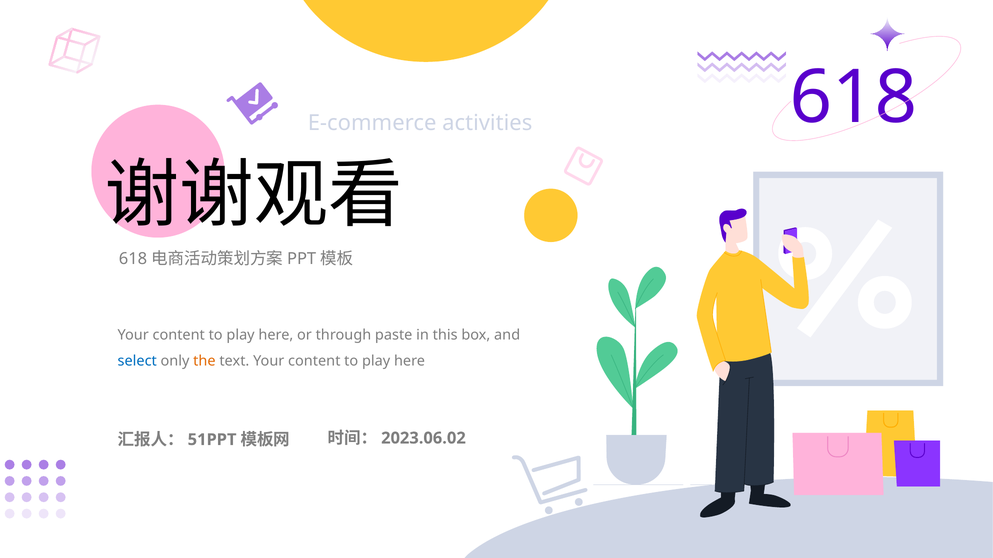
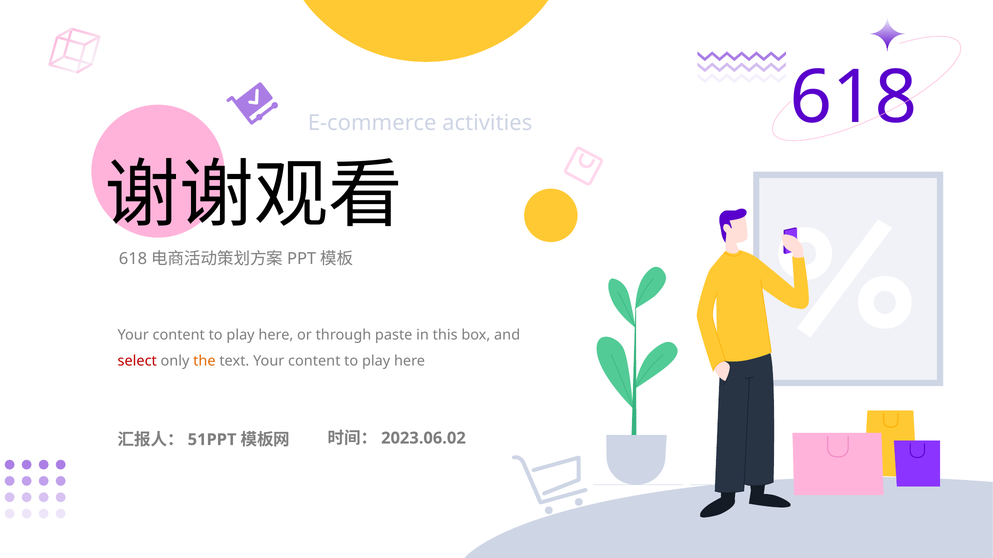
select colour: blue -> red
